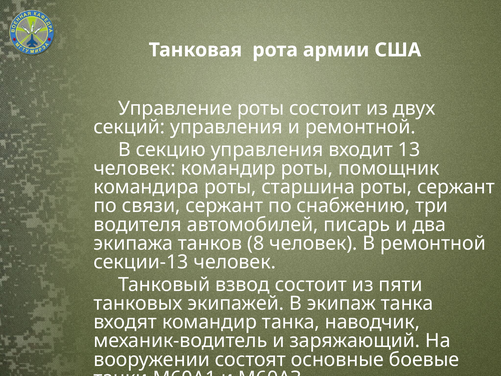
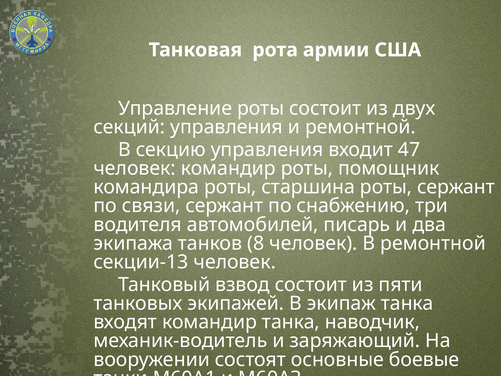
13: 13 -> 47
